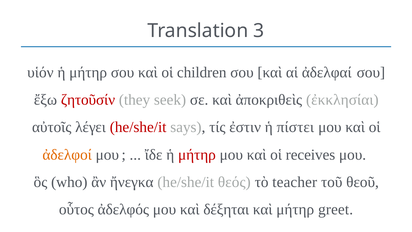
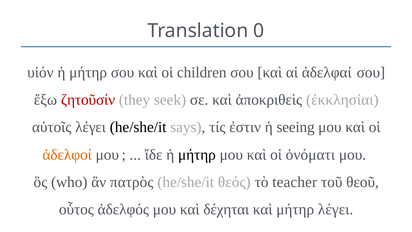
3: 3 -> 0
he/she/it at (138, 127) colour: red -> black
πίστει: πίστει -> seeing
μήτηρ at (197, 155) colour: red -> black
receives: receives -> ὀνόματι
ἤνεγκα: ἤνεγκα -> πατρὸς
δέξηται: δέξηται -> δέχηται
μήτηρ greet: greet -> λέγει
